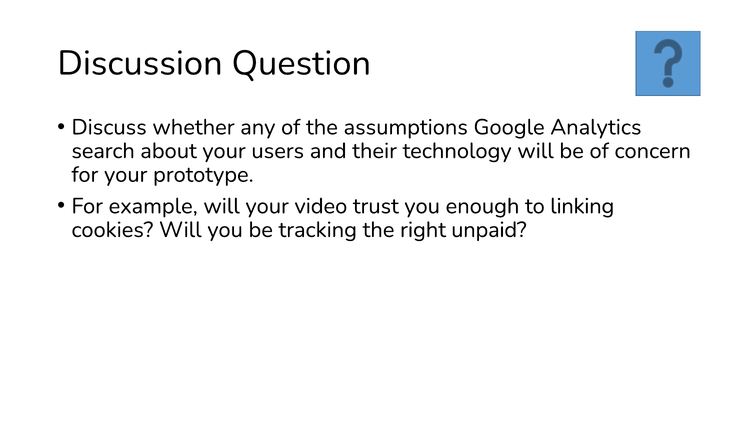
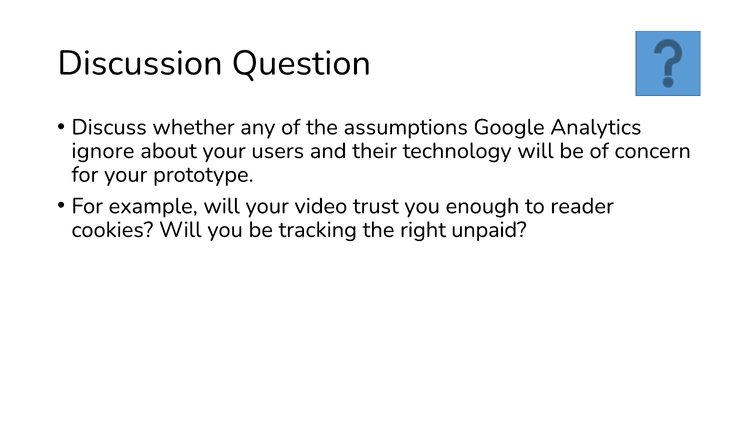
search: search -> ignore
linking: linking -> reader
